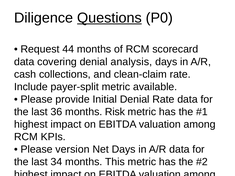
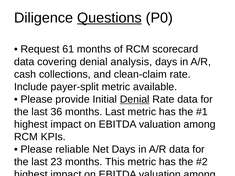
44: 44 -> 61
Denial at (135, 99) underline: none -> present
months Risk: Risk -> Last
version: version -> reliable
34: 34 -> 23
